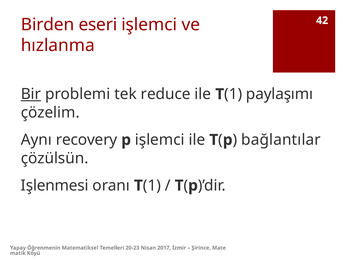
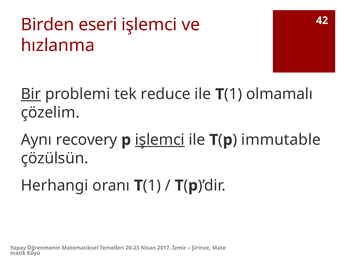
paylaşımı: paylaşımı -> olmamalı
işlemci at (160, 140) underline: none -> present
bağlantılar: bağlantılar -> immutable
Işlenmesi: Işlenmesi -> Herhangi
